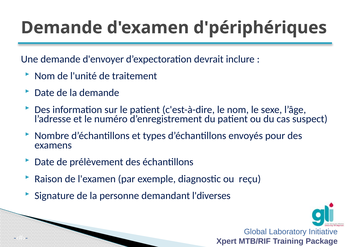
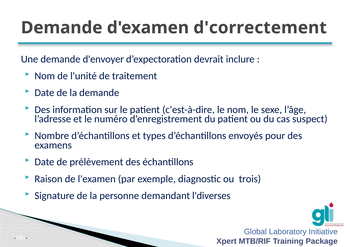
d'périphériques: d'périphériques -> d'correctement
reçu: reçu -> trois
